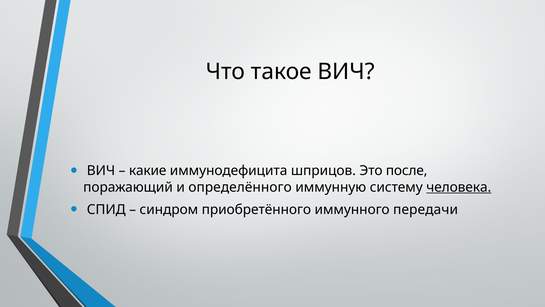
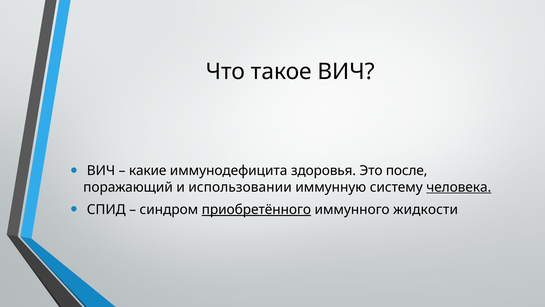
шприцов: шприцов -> здоровья
определённого: определённого -> использовании
приобретённого underline: none -> present
передачи: передачи -> жидкости
